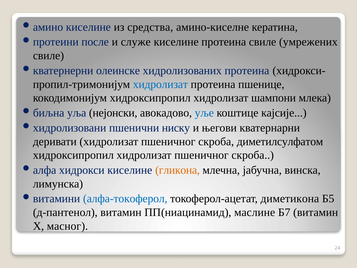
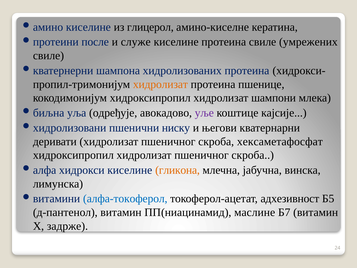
средства: средства -> глицерол
олеинске: олеинске -> шампона
хидролизат at (160, 84) colour: blue -> orange
нејонски: нејонски -> одређује
уље colour: blue -> purple
диметилсулфатом: диметилсулфатом -> хексаметафосфат
диметикона: диметикона -> адхезивност
масног: масног -> задрже
